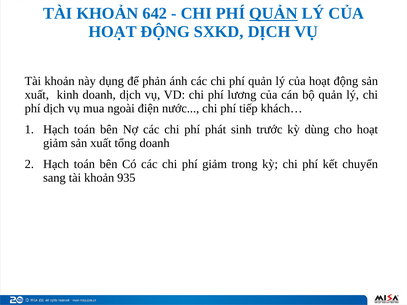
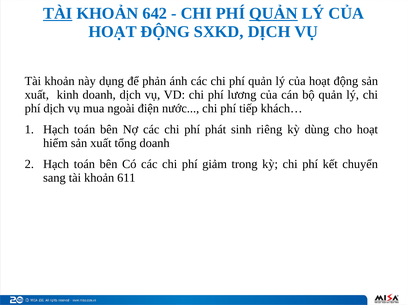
TÀI at (58, 13) underline: none -> present
trước: trước -> riêng
giảm at (55, 143): giảm -> hiểm
935: 935 -> 611
